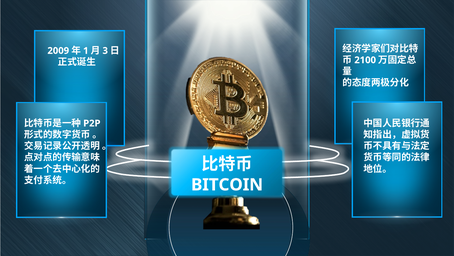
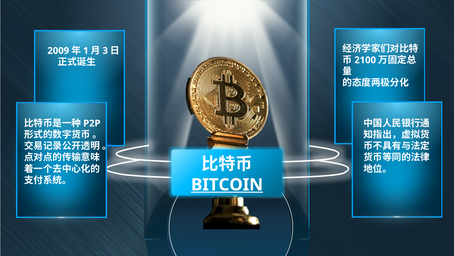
BITCOIN underline: none -> present
